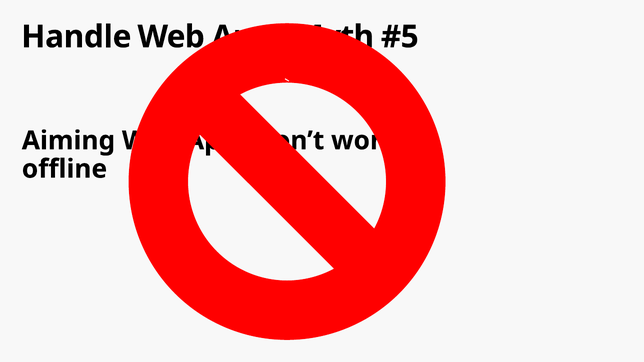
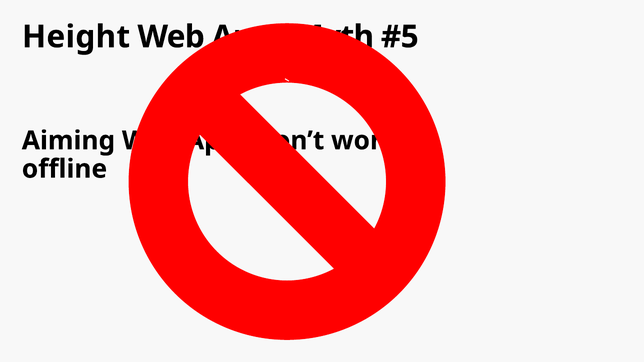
Handle: Handle -> Height
